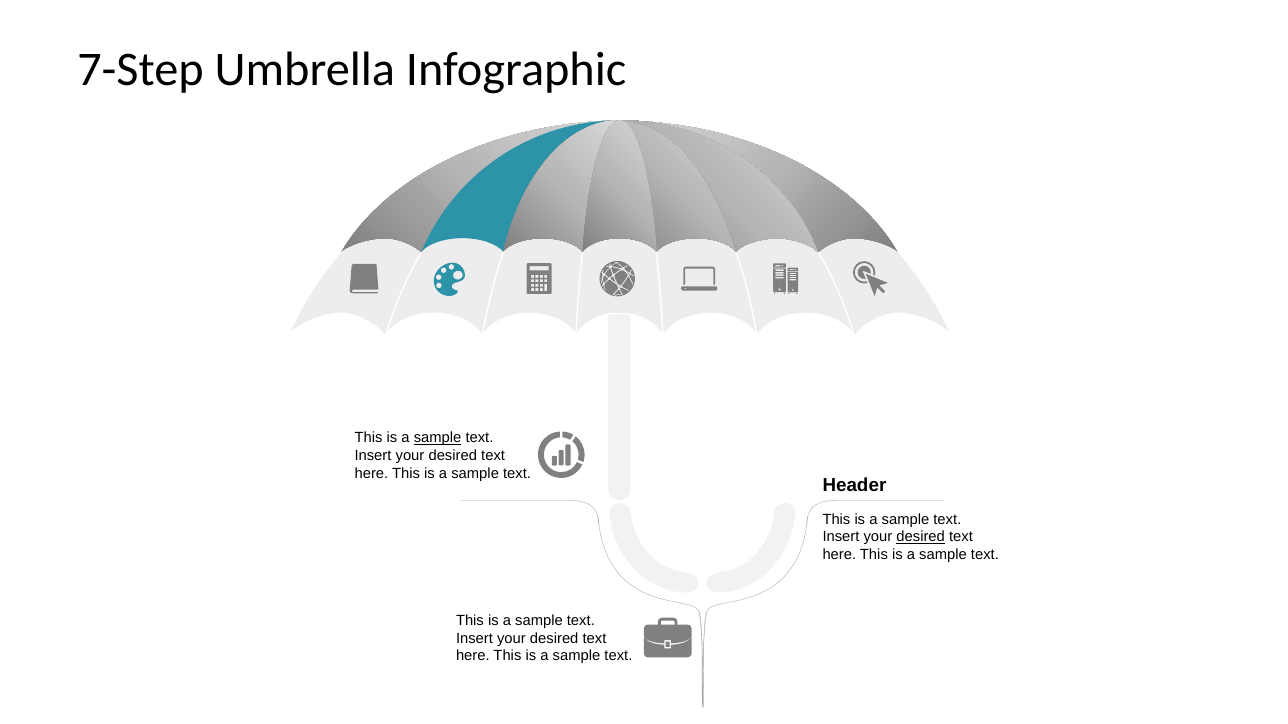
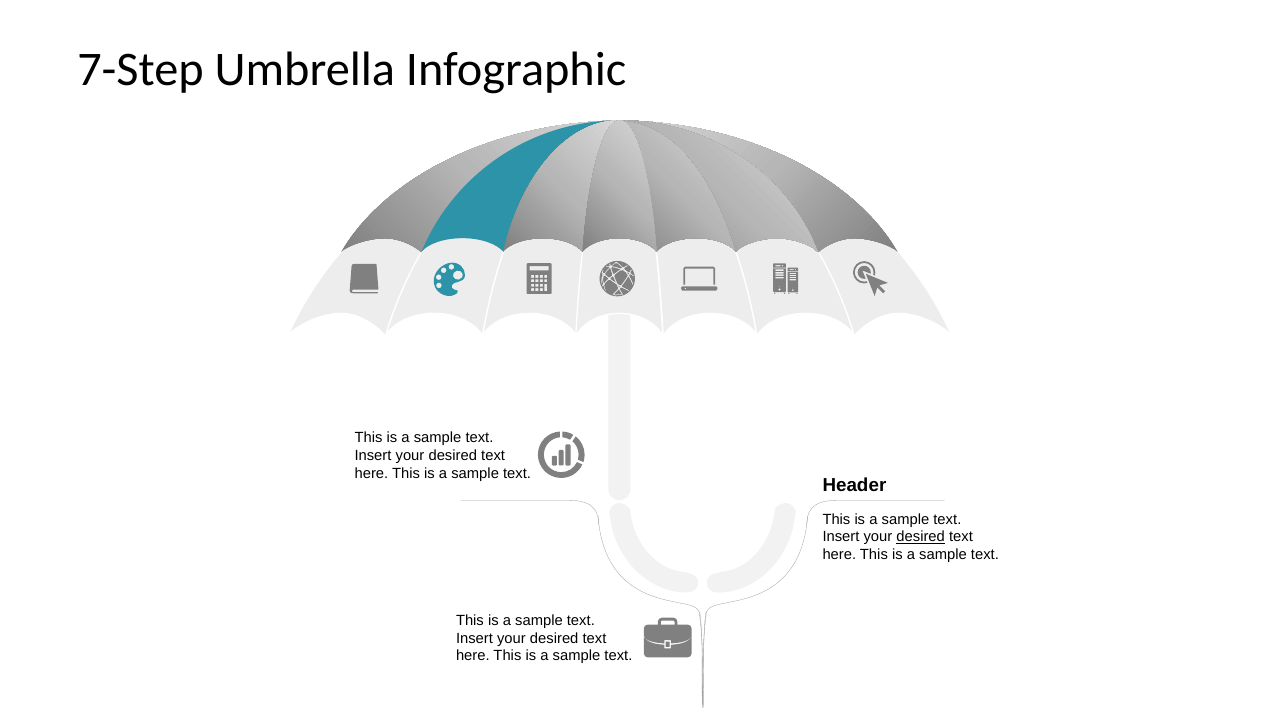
sample at (438, 438) underline: present -> none
